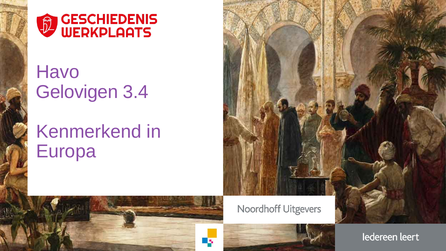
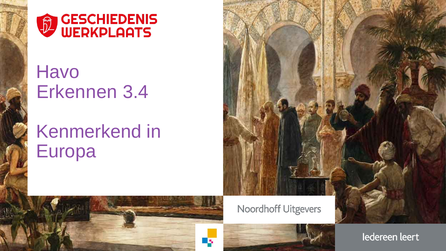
Gelovigen: Gelovigen -> Erkennen
